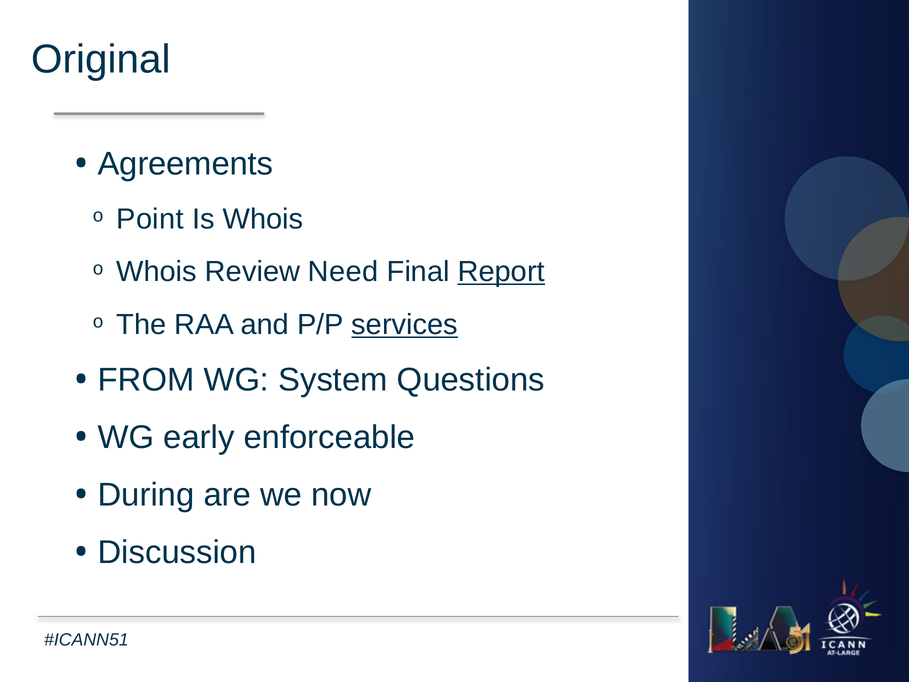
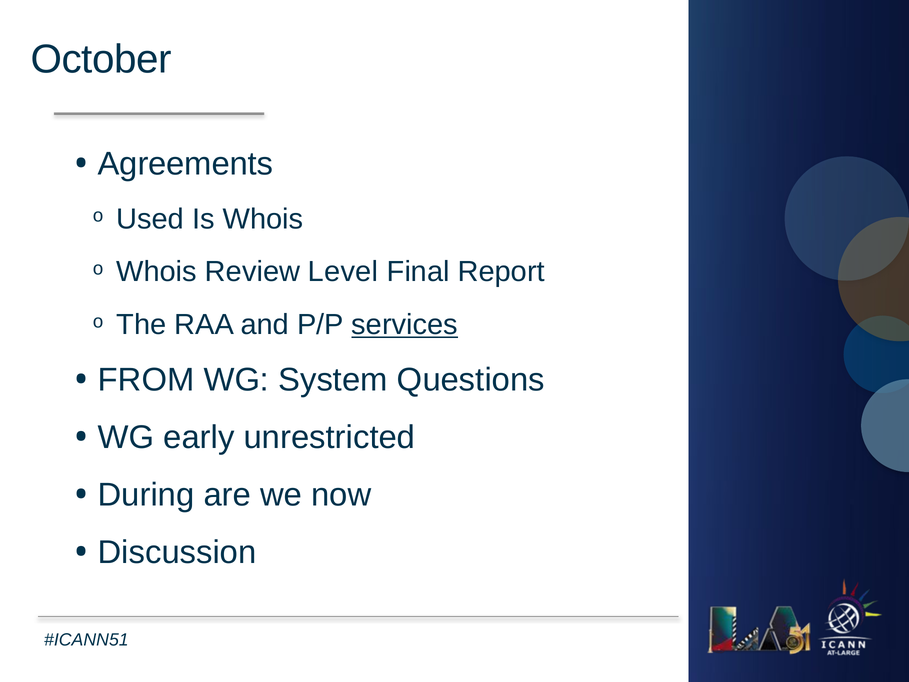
Original: Original -> October
Point: Point -> Used
Need: Need -> Level
Report underline: present -> none
enforceable: enforceable -> unrestricted
